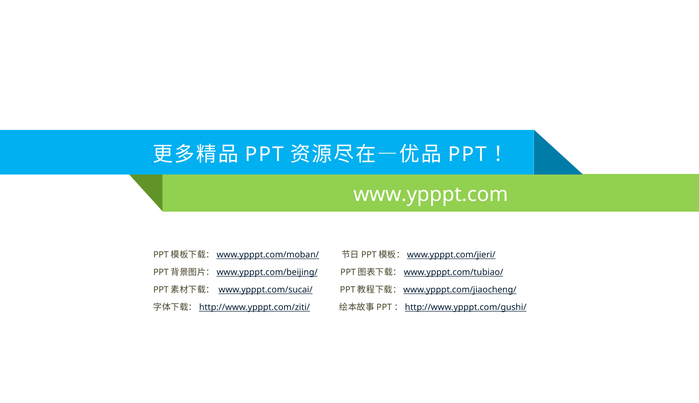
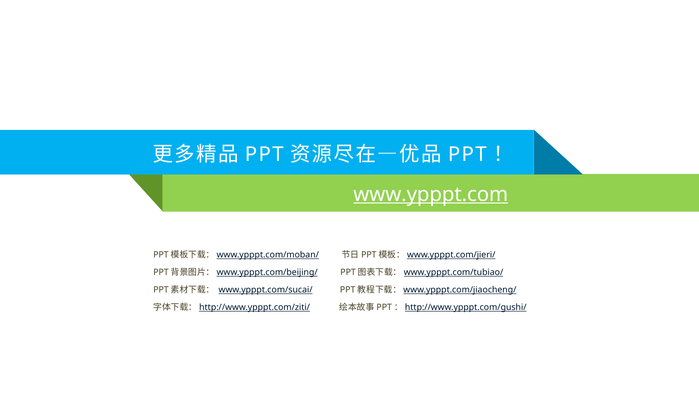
www.ypppt.com underline: none -> present
